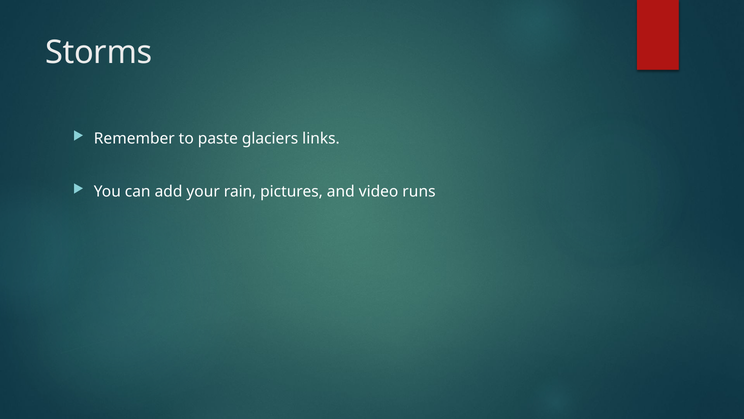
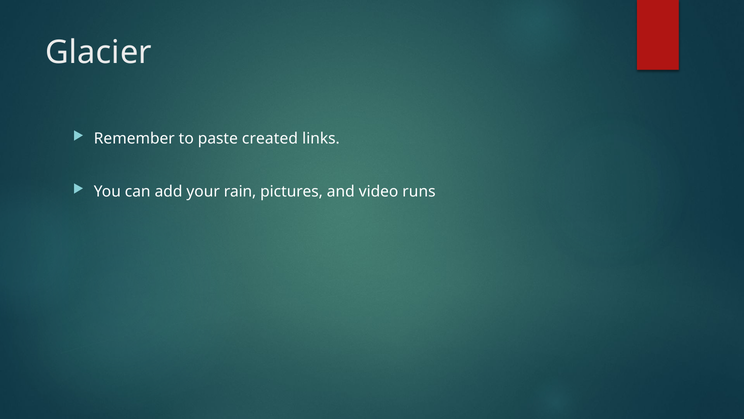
Storms: Storms -> Glacier
glaciers: glaciers -> created
